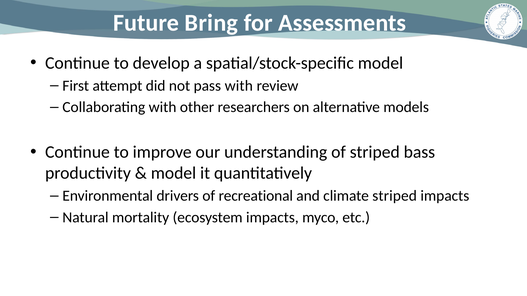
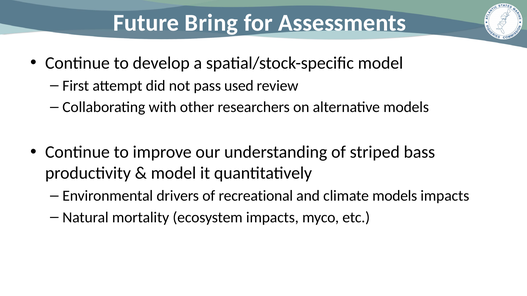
pass with: with -> used
climate striped: striped -> models
